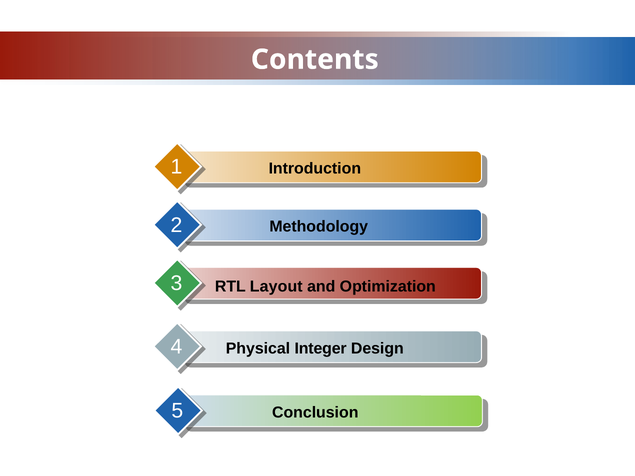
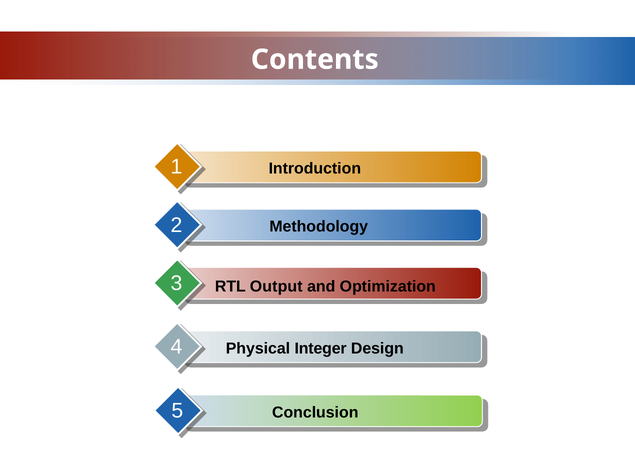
Layout: Layout -> Output
